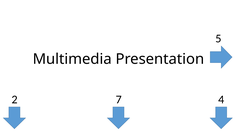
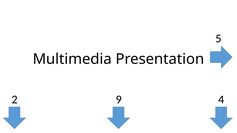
7: 7 -> 9
